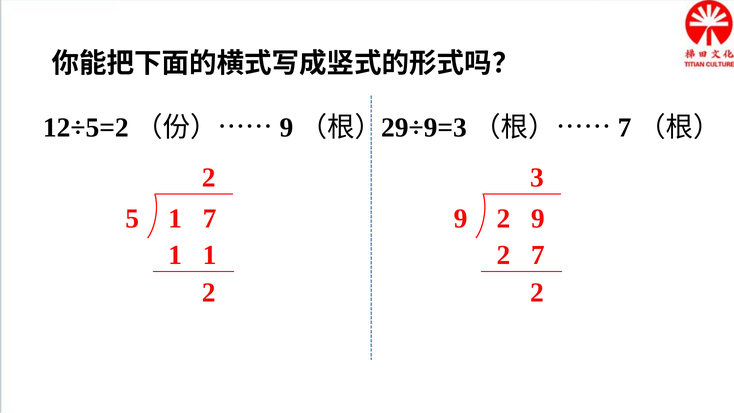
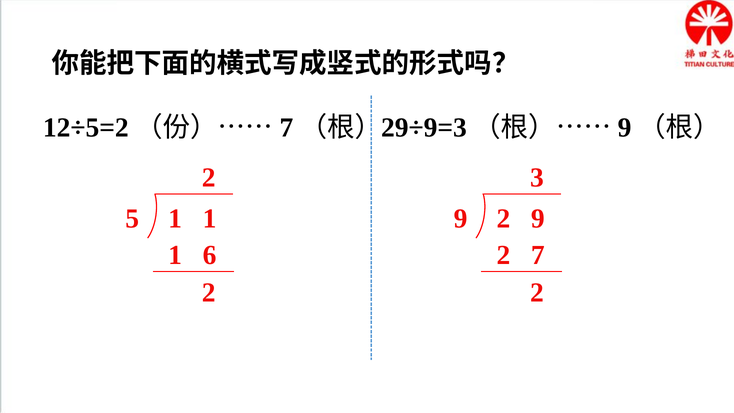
9 at (286, 128): 9 -> 7
7 at (625, 128): 7 -> 9
1 7: 7 -> 1
1 1: 1 -> 6
